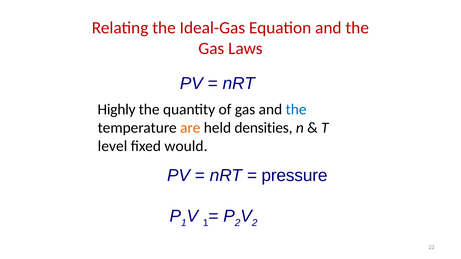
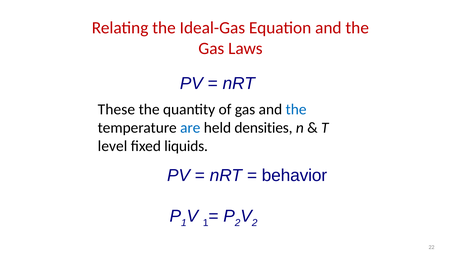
Highly: Highly -> These
are colour: orange -> blue
would: would -> liquids
pressure: pressure -> behavior
